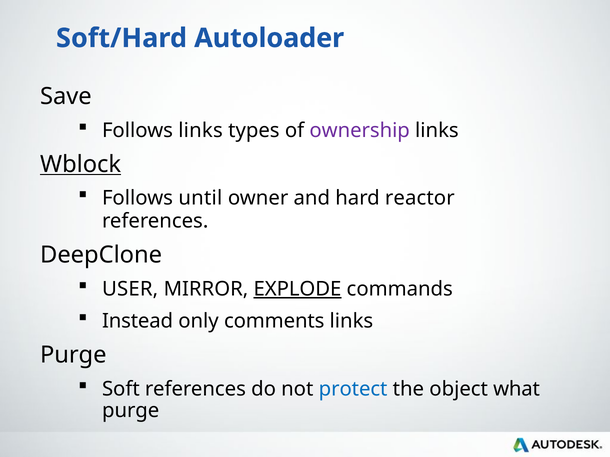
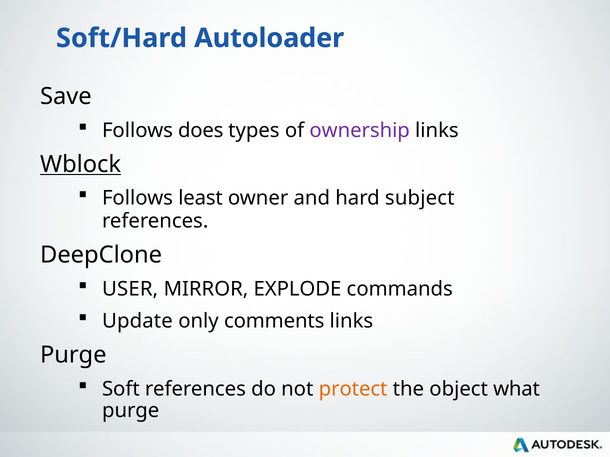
Follows links: links -> does
until: until -> least
reactor: reactor -> subject
EXPLODE underline: present -> none
Instead: Instead -> Update
protect colour: blue -> orange
